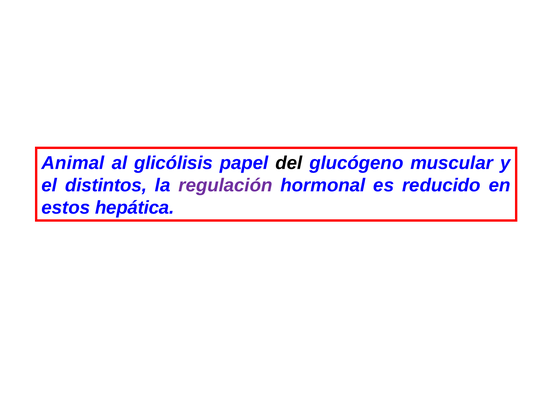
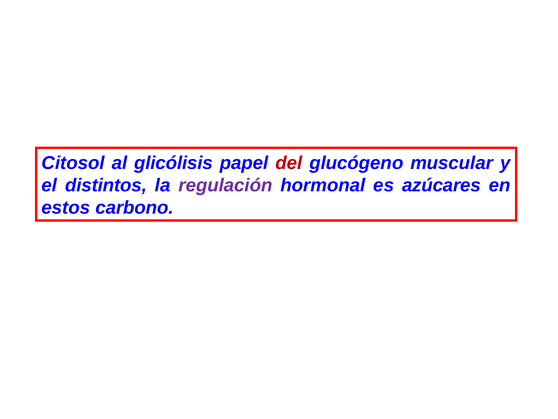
Animal: Animal -> Citosol
del colour: black -> red
reducido: reducido -> azúcares
hepática: hepática -> carbono
